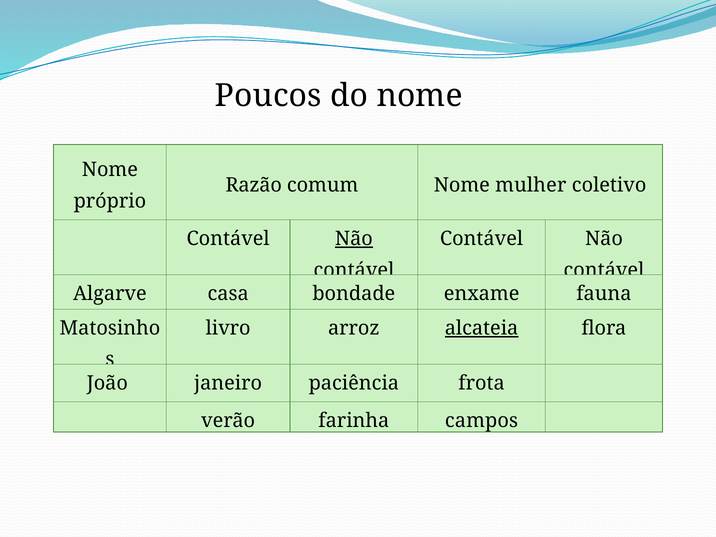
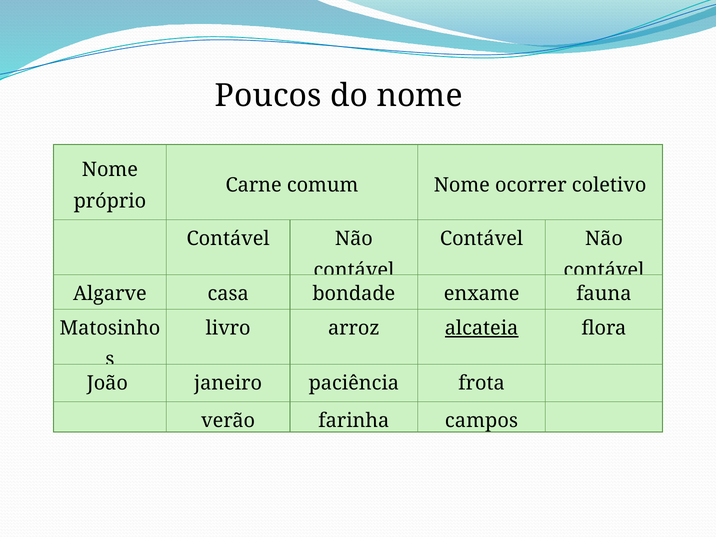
Razão: Razão -> Carne
mulher: mulher -> ocorrer
Não at (354, 239) underline: present -> none
